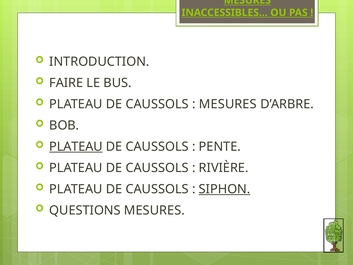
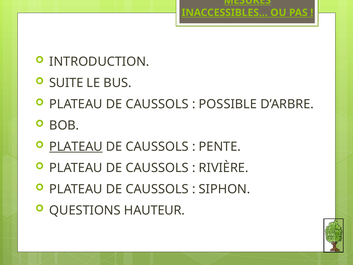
FAIRE: FAIRE -> SUITE
MESURES at (228, 104): MESURES -> POSSIBLE
SIPHON underline: present -> none
QUESTIONS MESURES: MESURES -> HAUTEUR
